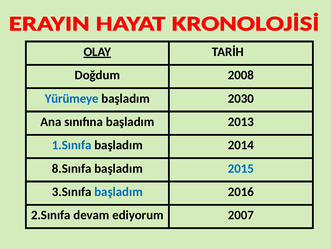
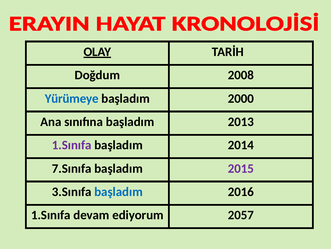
2030: 2030 -> 2000
1.Sınıfa at (72, 145) colour: blue -> purple
8.Sınıfa: 8.Sınıfa -> 7.Sınıfa
2015 colour: blue -> purple
2.Sınıfa at (51, 215): 2.Sınıfa -> 1.Sınıfa
2007: 2007 -> 2057
